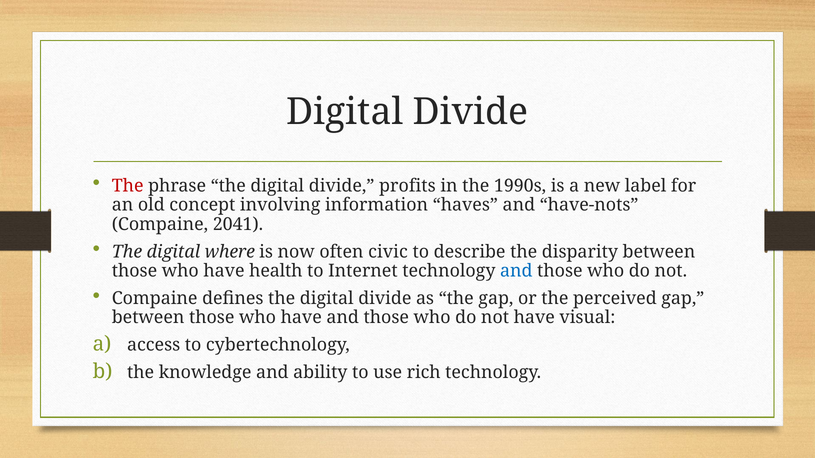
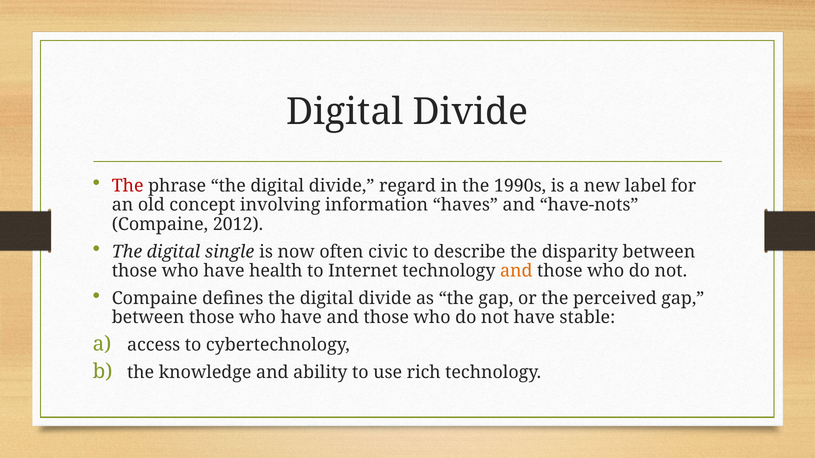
profits: profits -> regard
2041: 2041 -> 2012
where: where -> single
and at (516, 271) colour: blue -> orange
visual: visual -> stable
